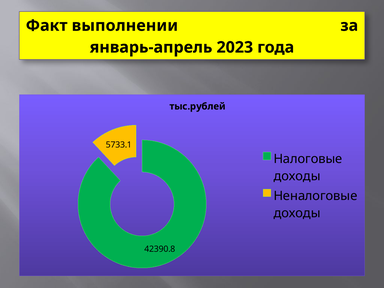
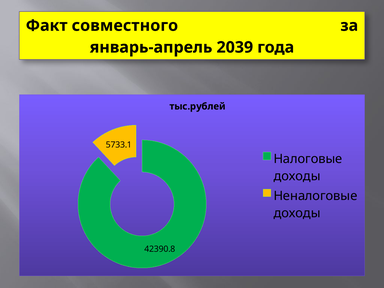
выполнении: выполнении -> совместного
2023: 2023 -> 2039
